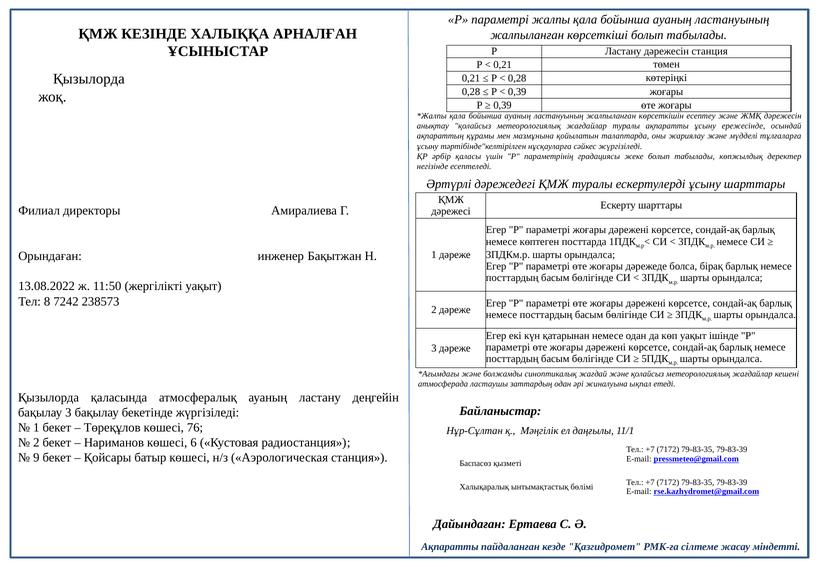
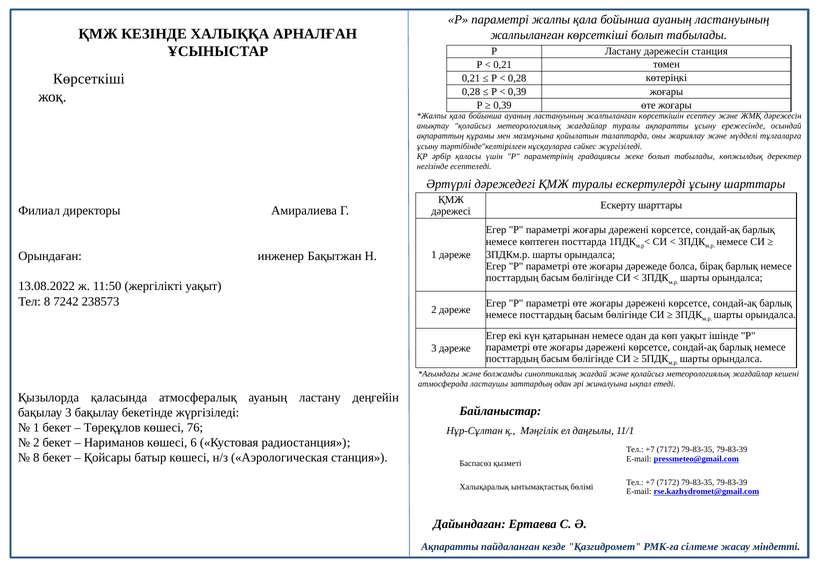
Қызылорда at (89, 79): Қызылорда -> Көрсеткіші
9 at (36, 458): 9 -> 8
